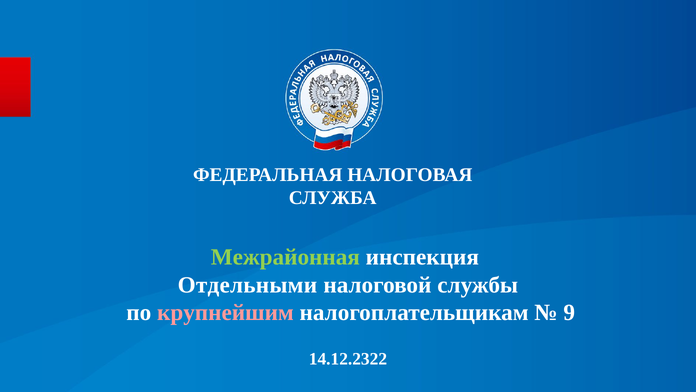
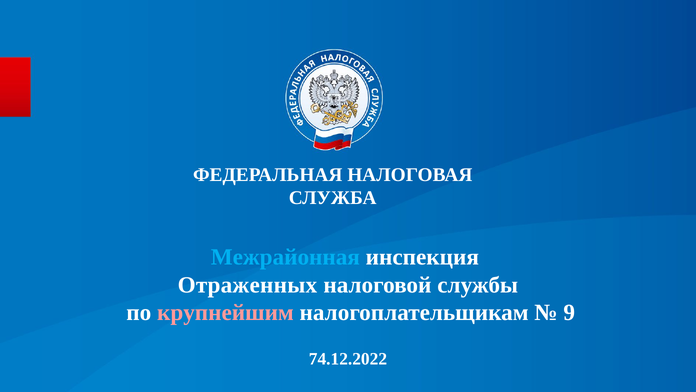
Межрайонная colour: light green -> light blue
Отдельными: Отдельными -> Отраженных
14.12.2322: 14.12.2322 -> 74.12.2022
